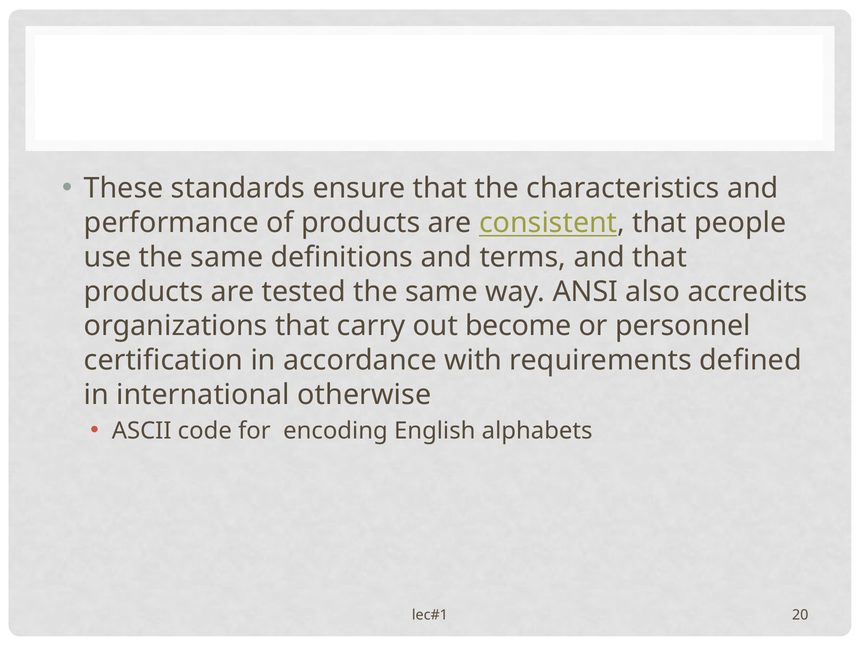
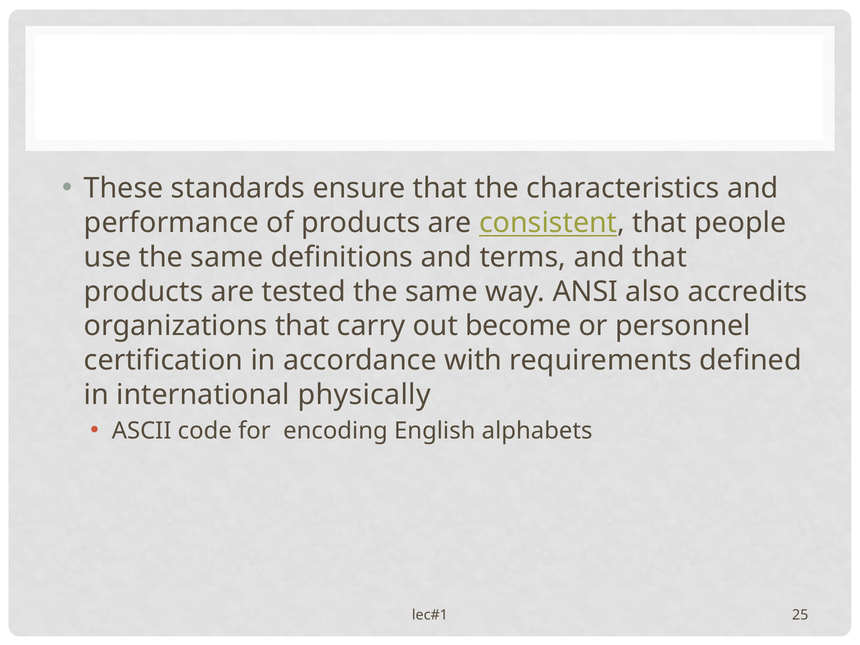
otherwise: otherwise -> physically
20: 20 -> 25
